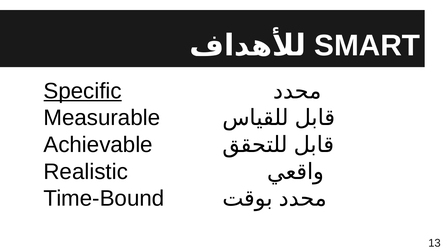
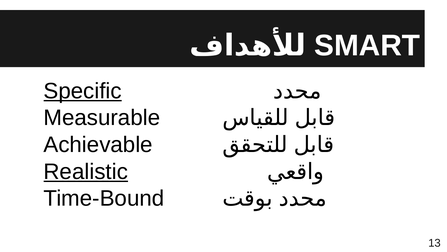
Realistic underline: none -> present
